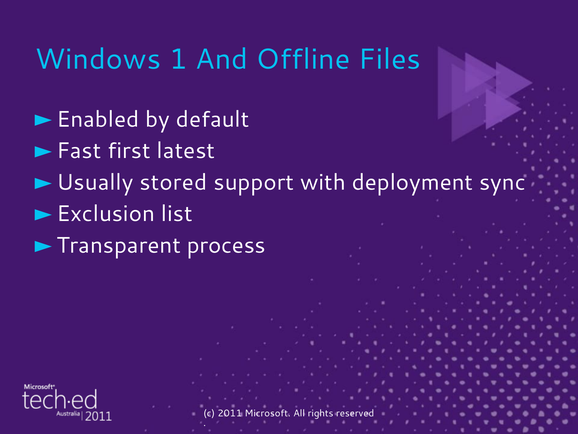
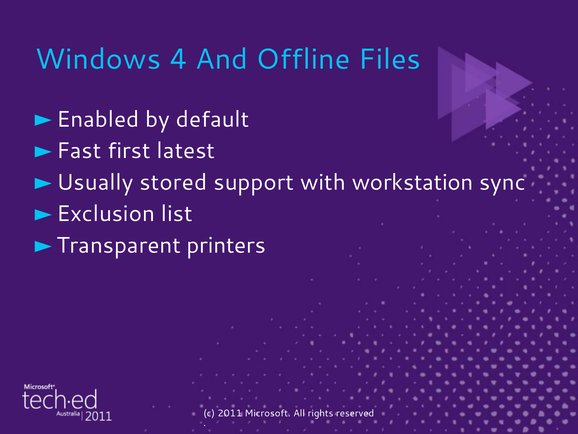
1: 1 -> 4
deployment: deployment -> workstation
process: process -> printers
